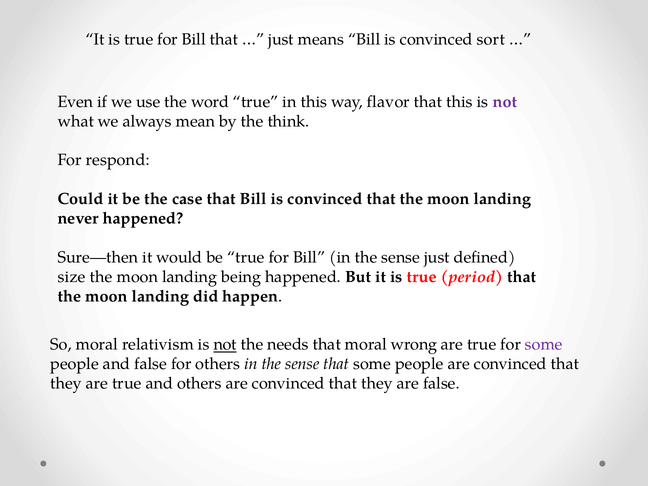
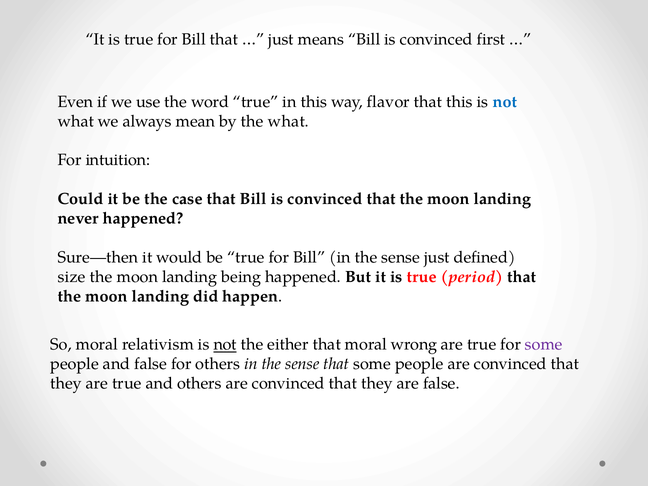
sort: sort -> first
not at (505, 102) colour: purple -> blue
the think: think -> what
respond: respond -> intuition
needs: needs -> either
